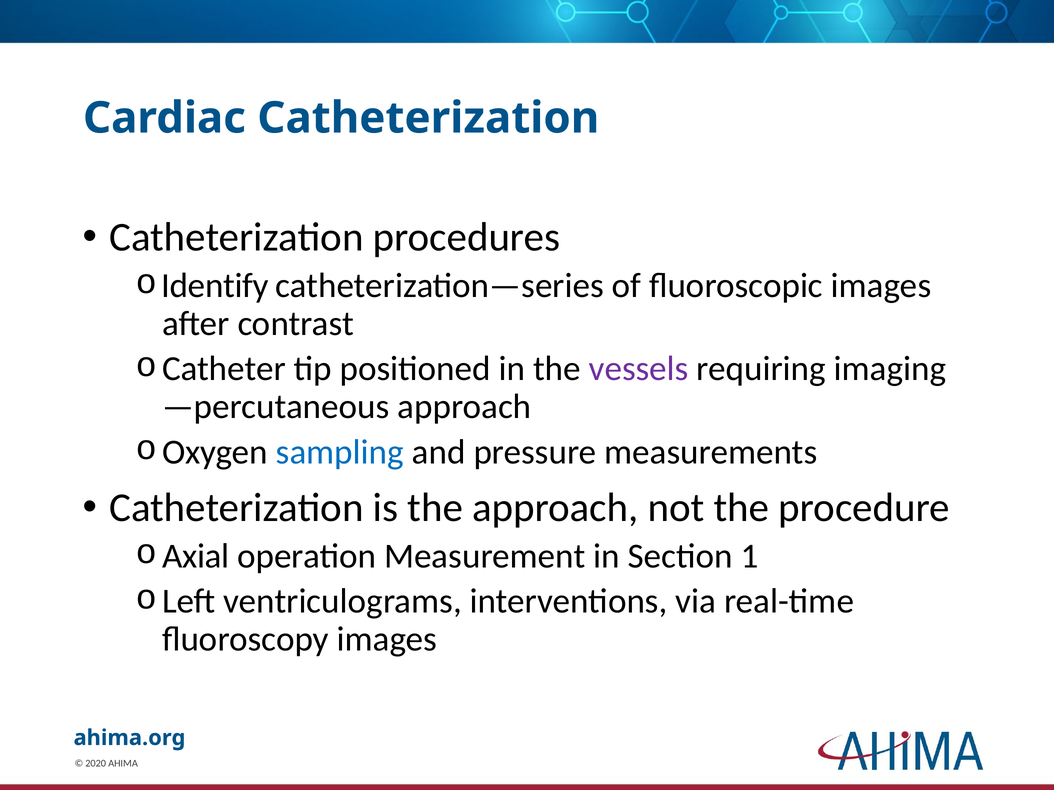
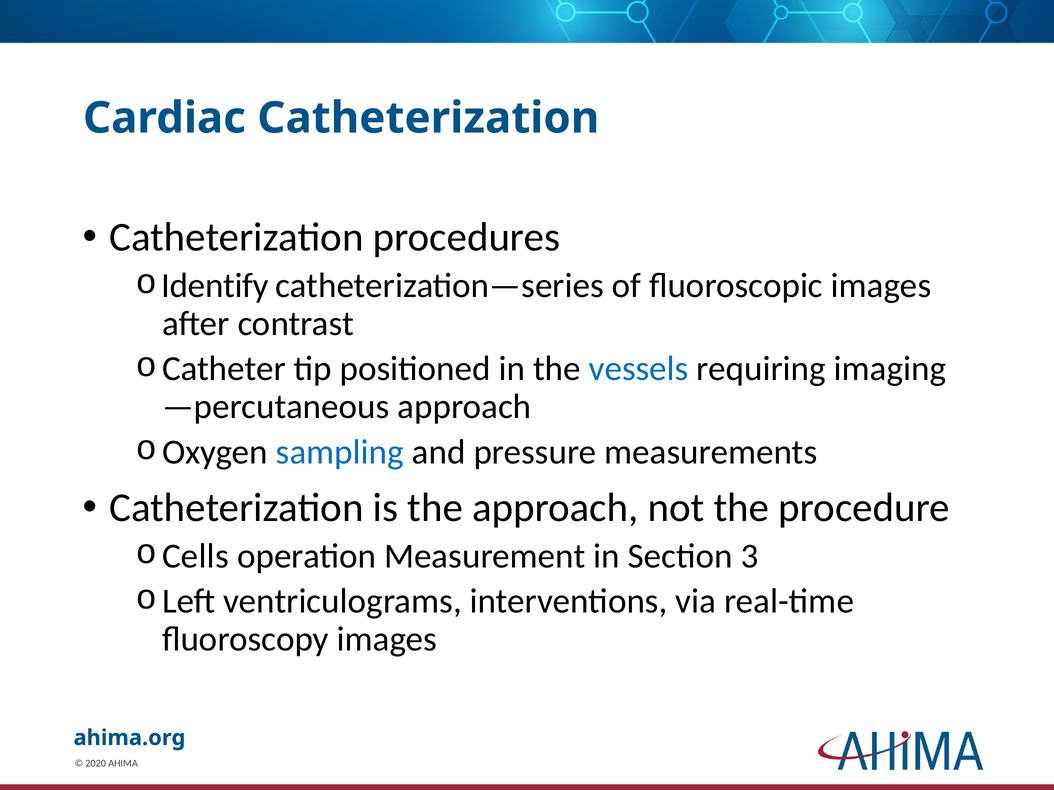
vessels colour: purple -> blue
Axial: Axial -> Cells
1: 1 -> 3
